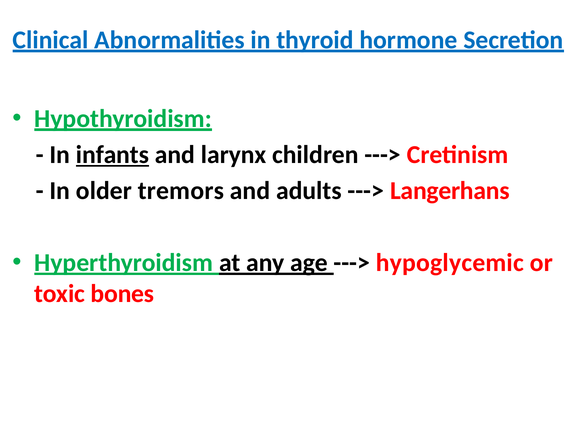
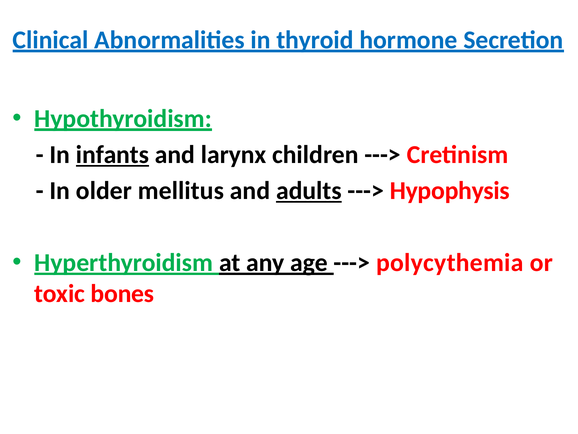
tremors: tremors -> mellitus
adults underline: none -> present
Langerhans: Langerhans -> Hypophysis
hypoglycemic: hypoglycemic -> polycythemia
